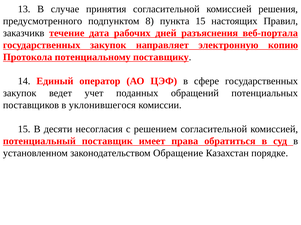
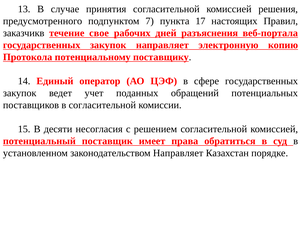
8: 8 -> 7
пункта 15: 15 -> 17
дата: дата -> свое
в уклонившегося: уклонившегося -> согласительной
законодательством Обращение: Обращение -> Направляет
